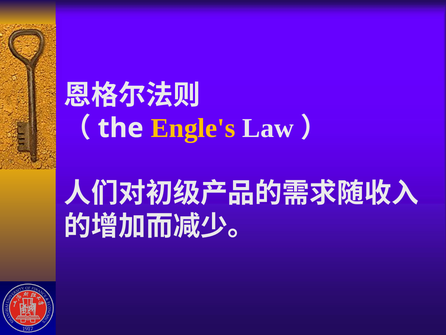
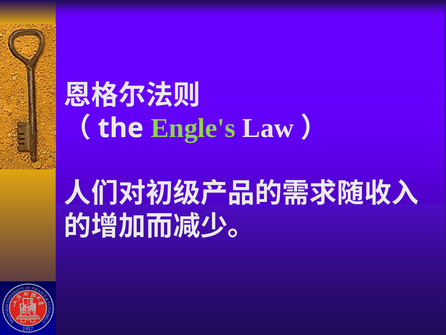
Engle's colour: yellow -> light green
